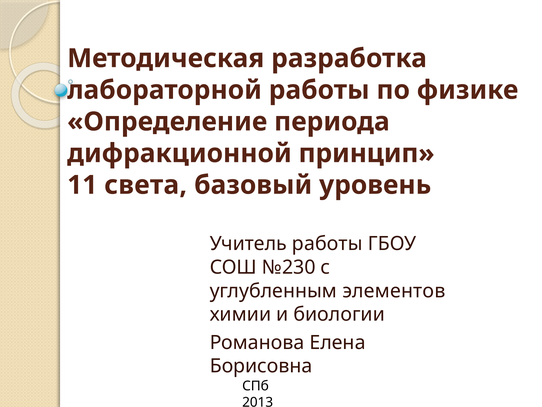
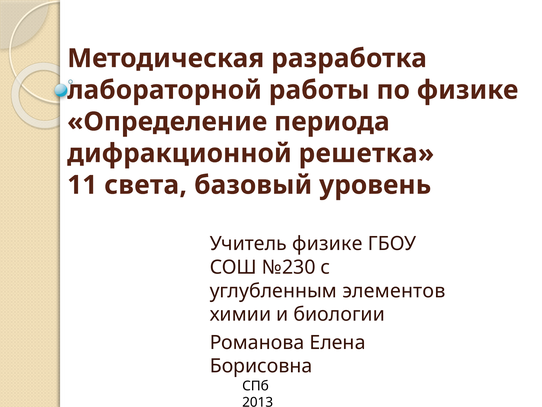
принцип: принцип -> решетка
Учитель работы: работы -> физике
